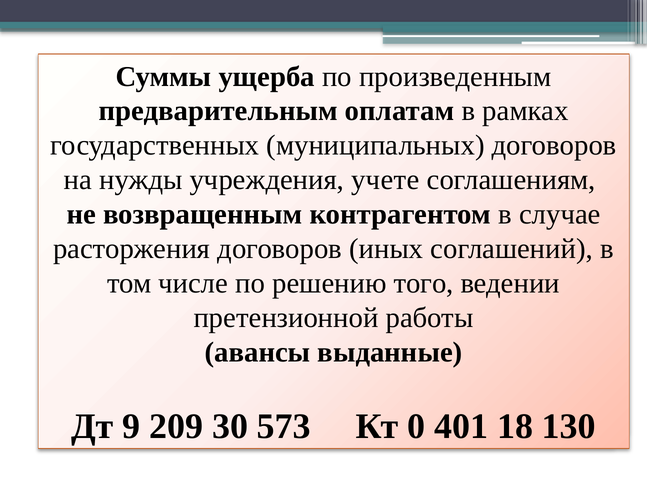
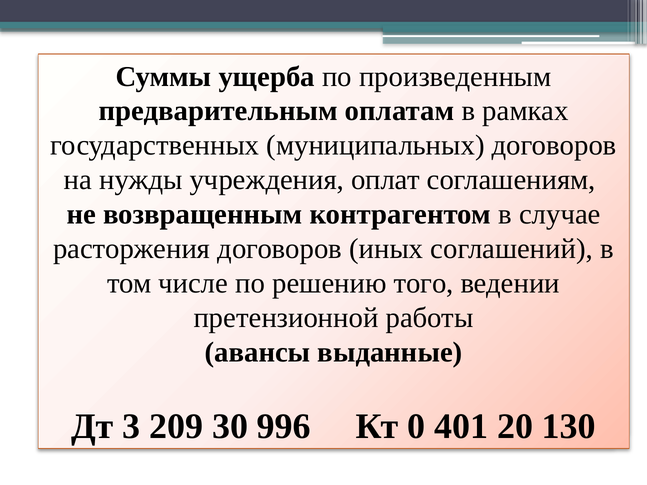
учете: учете -> оплат
9: 9 -> 3
573: 573 -> 996
18: 18 -> 20
